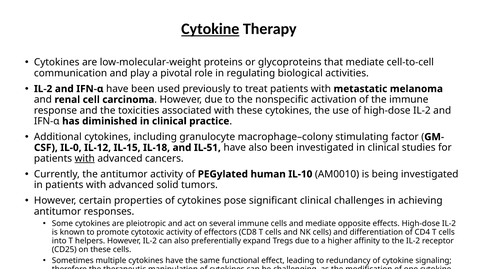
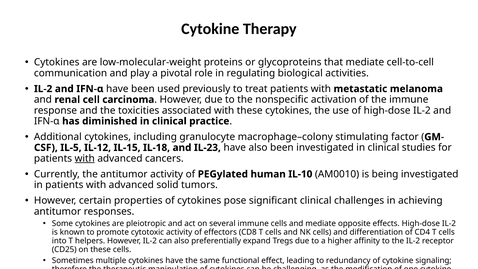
Cytokine at (210, 29) underline: present -> none
IL-0: IL-0 -> IL-5
IL-51: IL-51 -> IL-23
